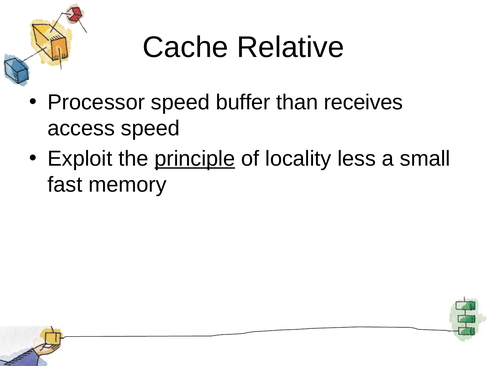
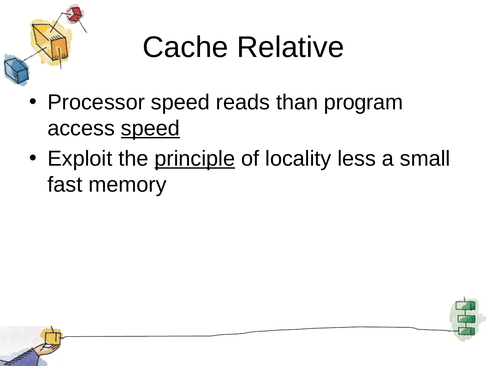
buffer: buffer -> reads
receives: receives -> program
speed at (150, 128) underline: none -> present
